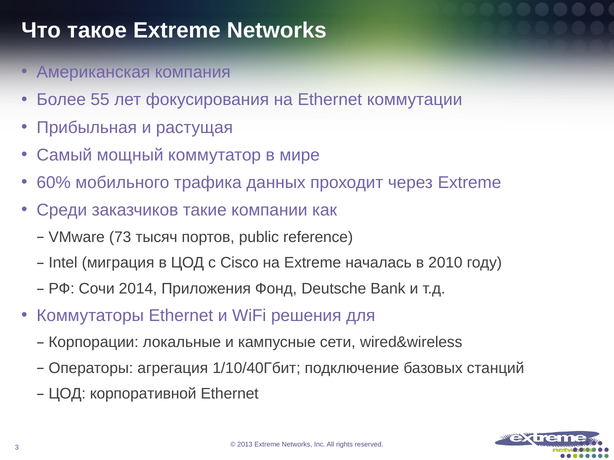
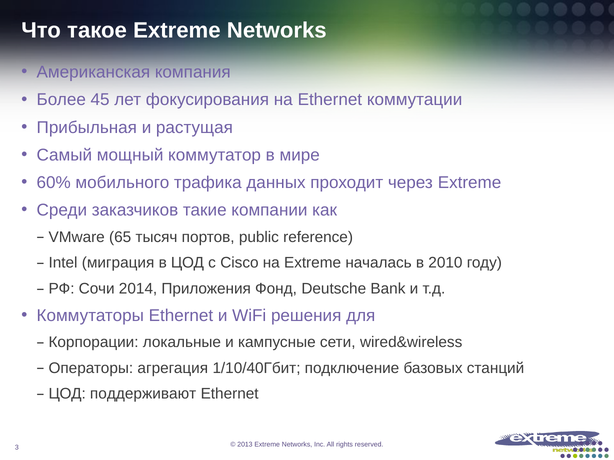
55: 55 -> 45
73: 73 -> 65
корпоративной: корпоративной -> поддерживают
